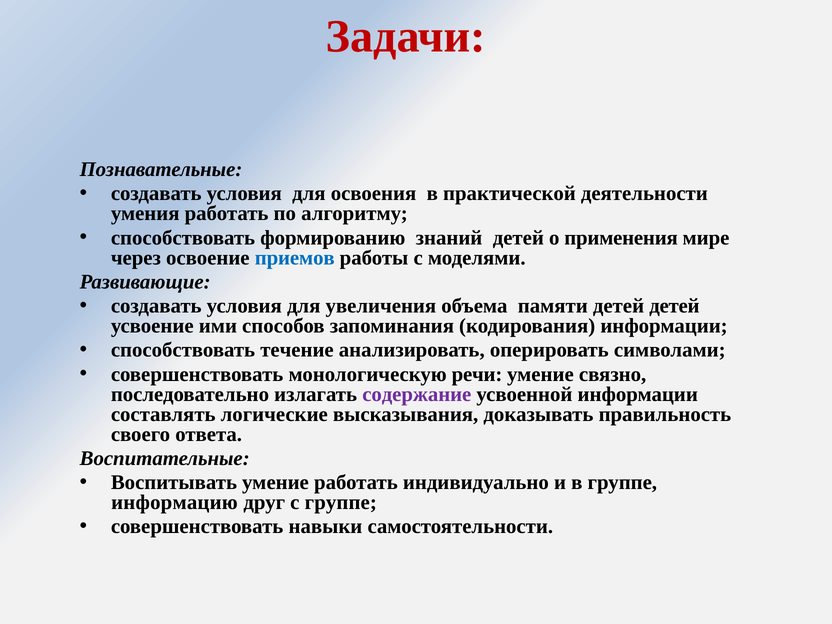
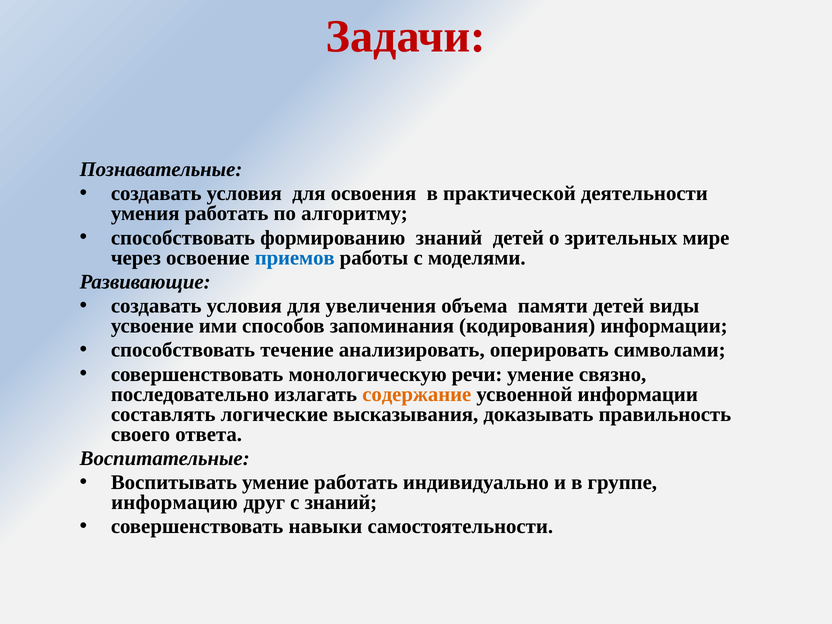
применения: применения -> зрительных
детей детей: детей -> виды
содержание colour: purple -> orange
с группе: группе -> знаний
